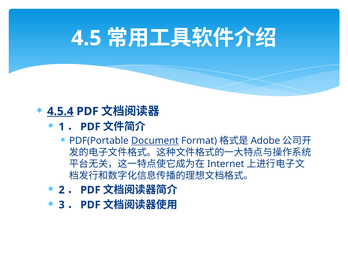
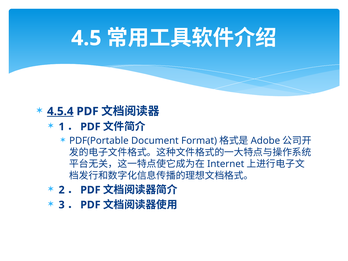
Document underline: present -> none
